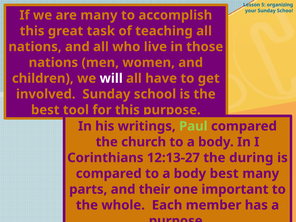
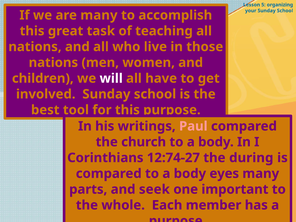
Paul colour: light green -> pink
12:13-27: 12:13-27 -> 12:74-27
body best: best -> eyes
their: their -> seek
